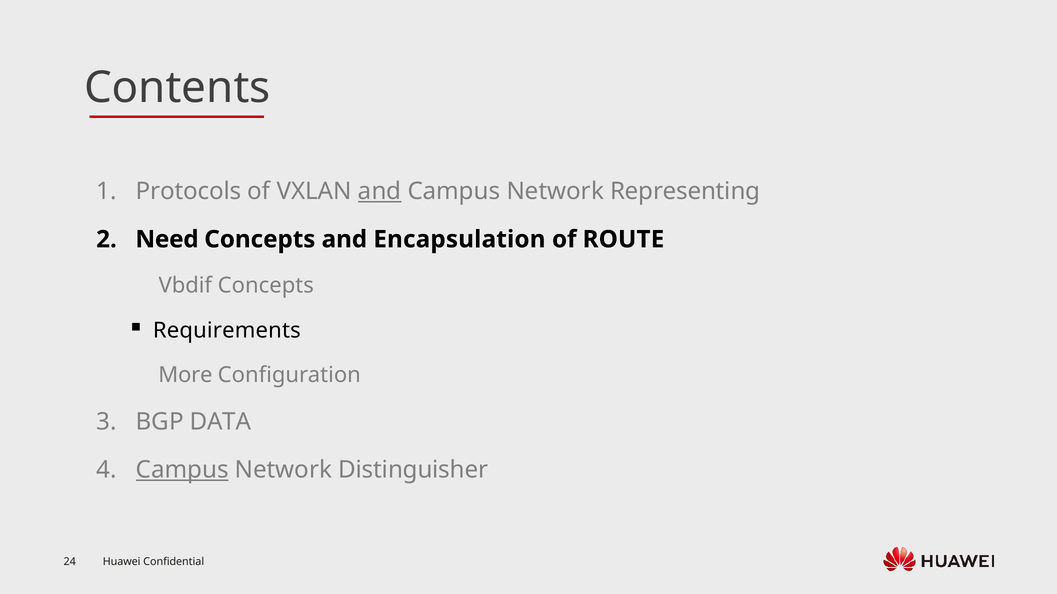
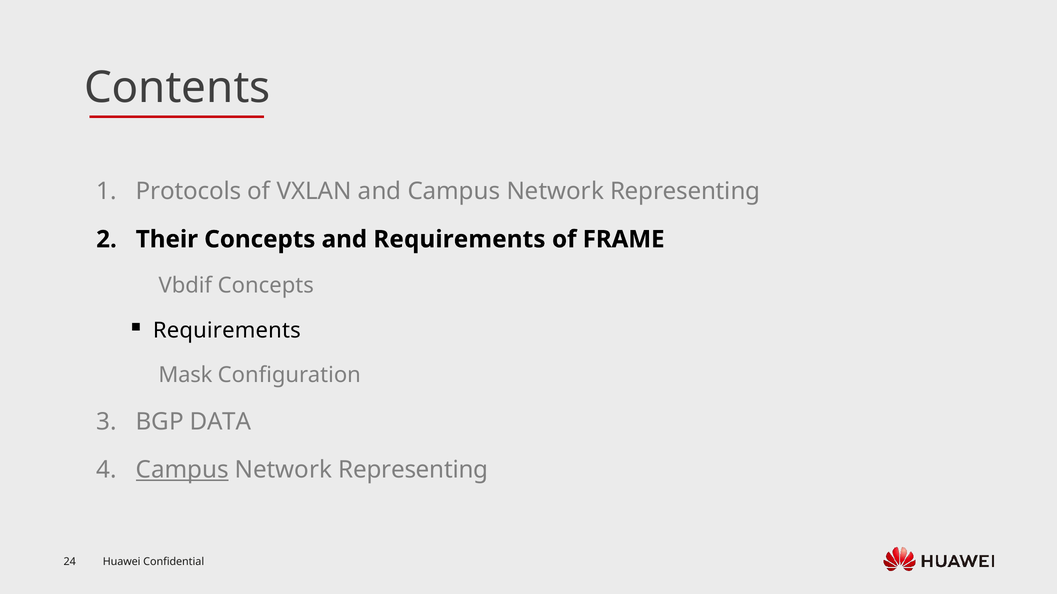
and at (380, 192) underline: present -> none
Need: Need -> Their
and Encapsulation: Encapsulation -> Requirements
ROUTE: ROUTE -> FRAME
More: More -> Mask
Distinguisher at (413, 470): Distinguisher -> Representing
